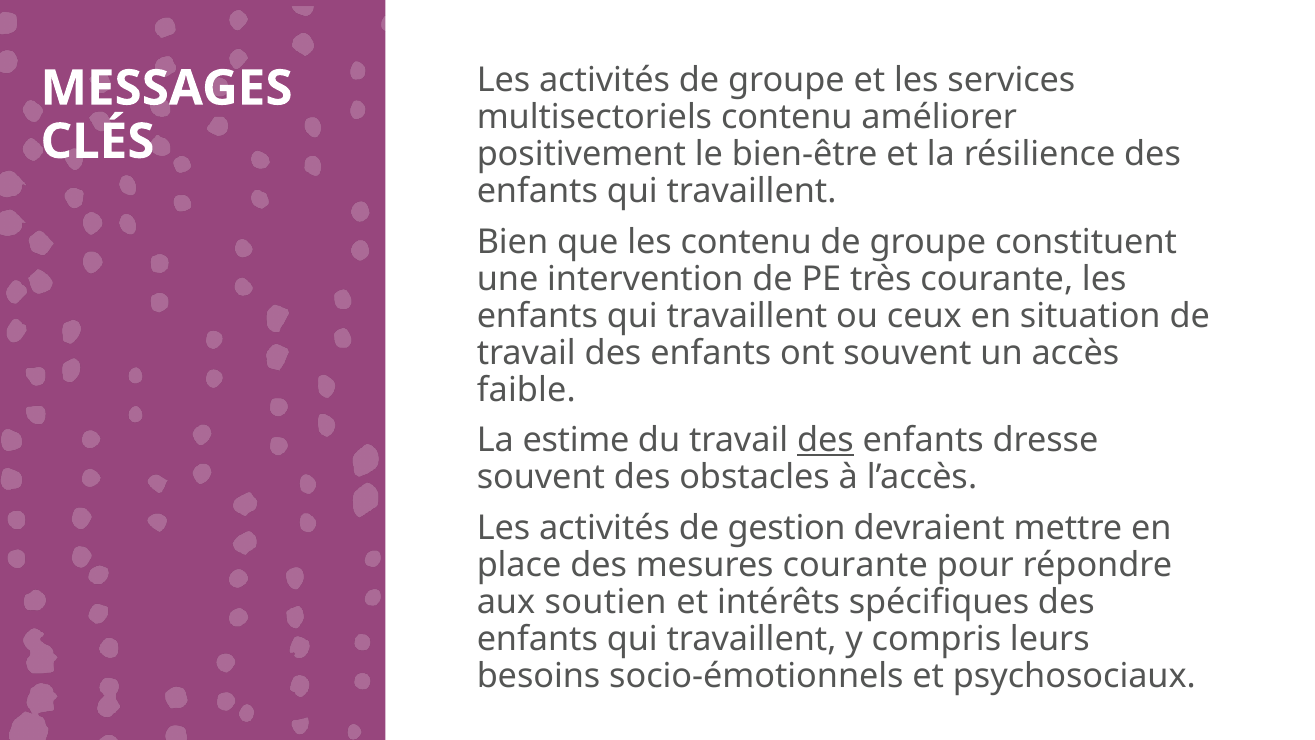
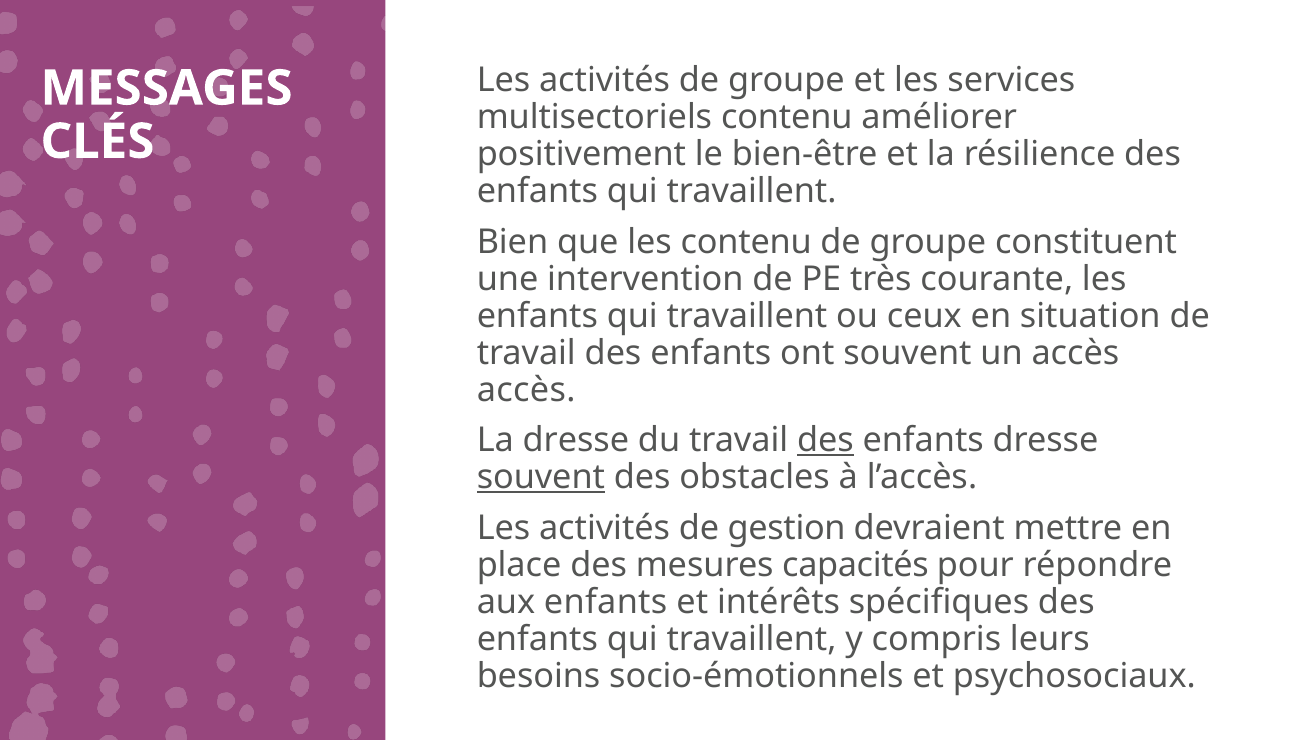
faible at (526, 390): faible -> accès
La estime: estime -> dresse
souvent at (541, 477) underline: none -> present
mesures courante: courante -> capacités
aux soutien: soutien -> enfants
